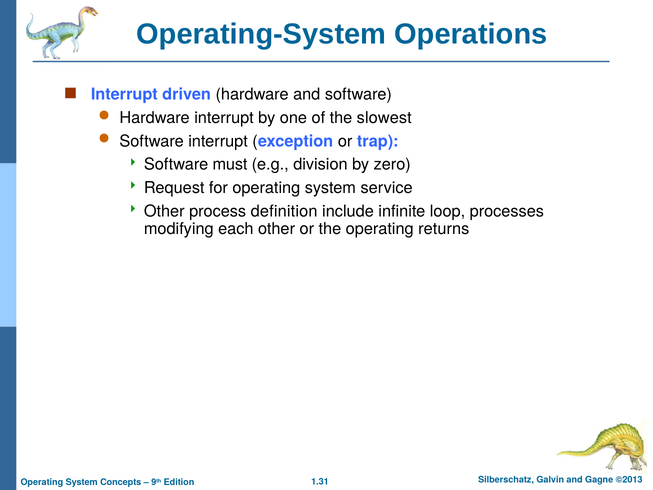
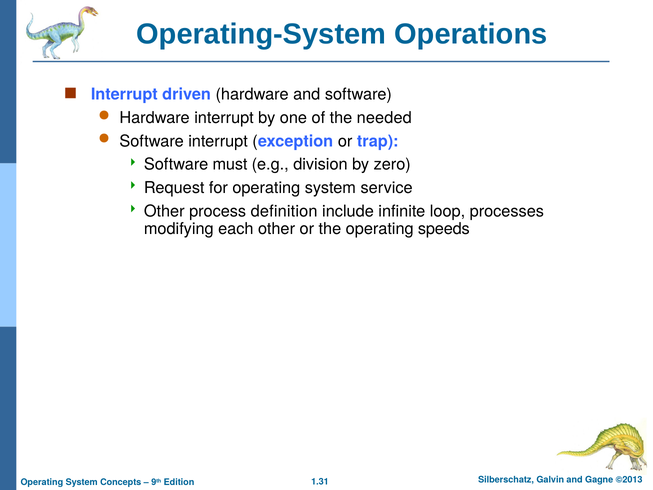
slowest: slowest -> needed
returns: returns -> speeds
